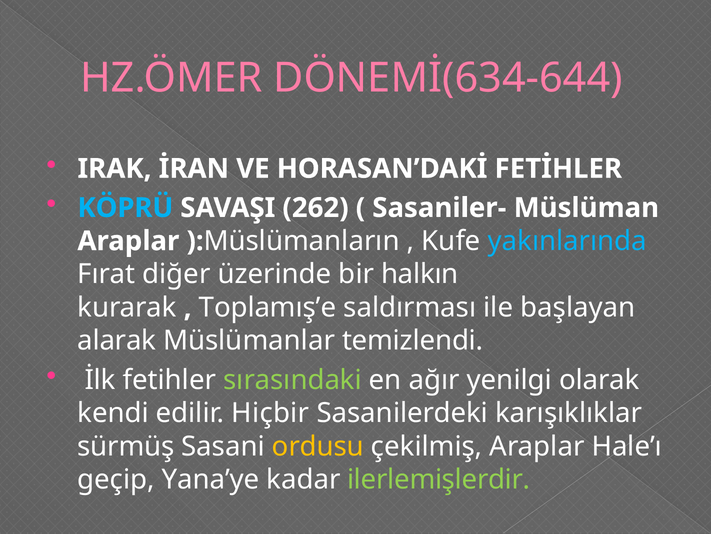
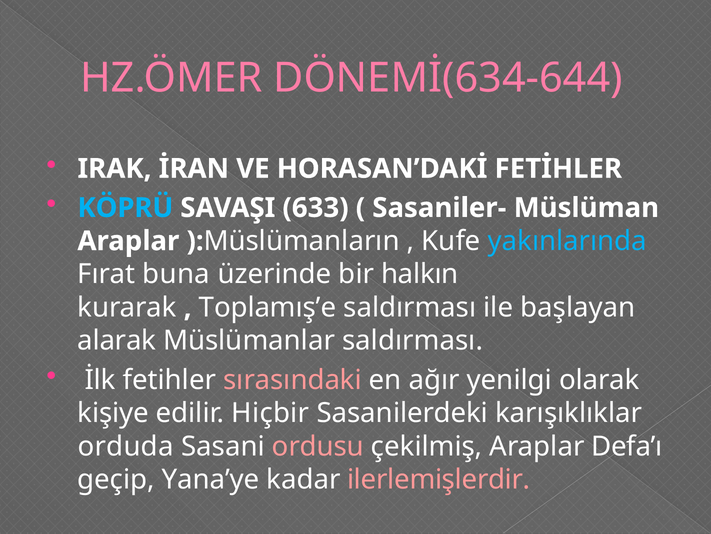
262: 262 -> 633
diğer: diğer -> buna
Müslümanlar temizlendi: temizlendi -> saldırması
sırasındaki colour: light green -> pink
kendi: kendi -> kişiye
sürmüş: sürmüş -> orduda
ordusu colour: yellow -> pink
Hale’ı: Hale’ı -> Defa’ı
ilerlemişlerdir colour: light green -> pink
